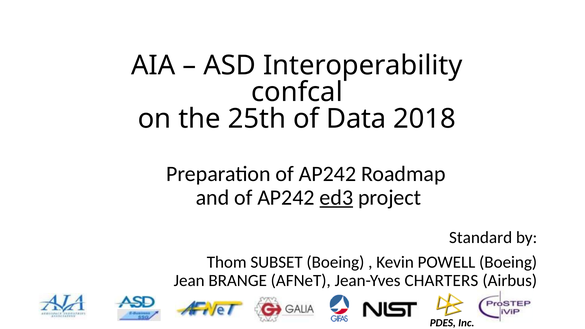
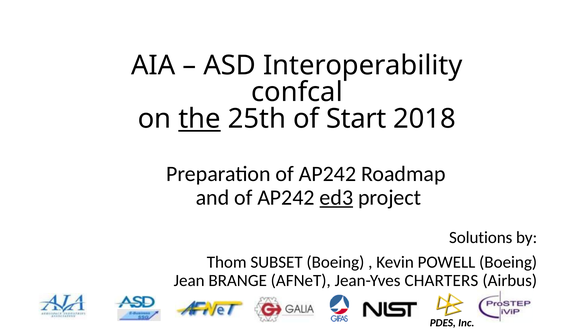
the underline: none -> present
Data: Data -> Start
Standard: Standard -> Solutions
